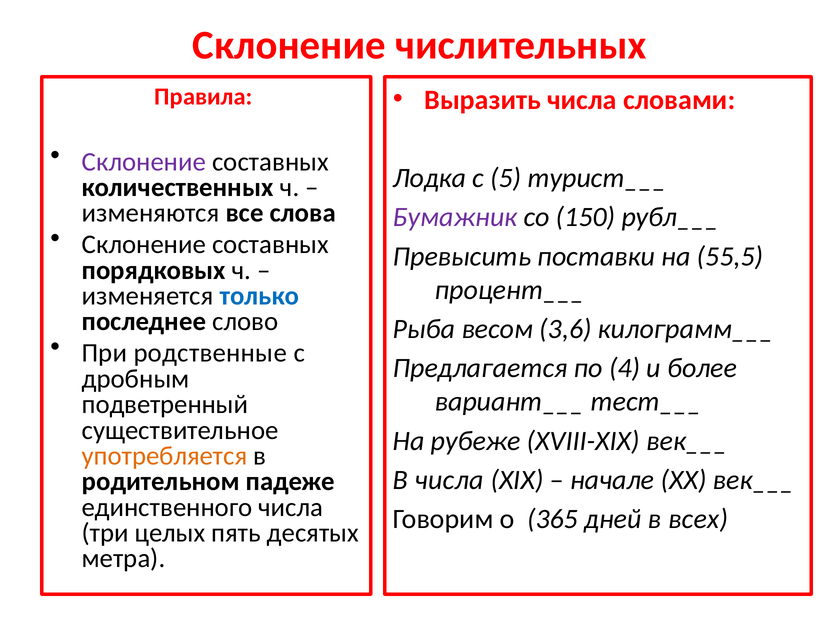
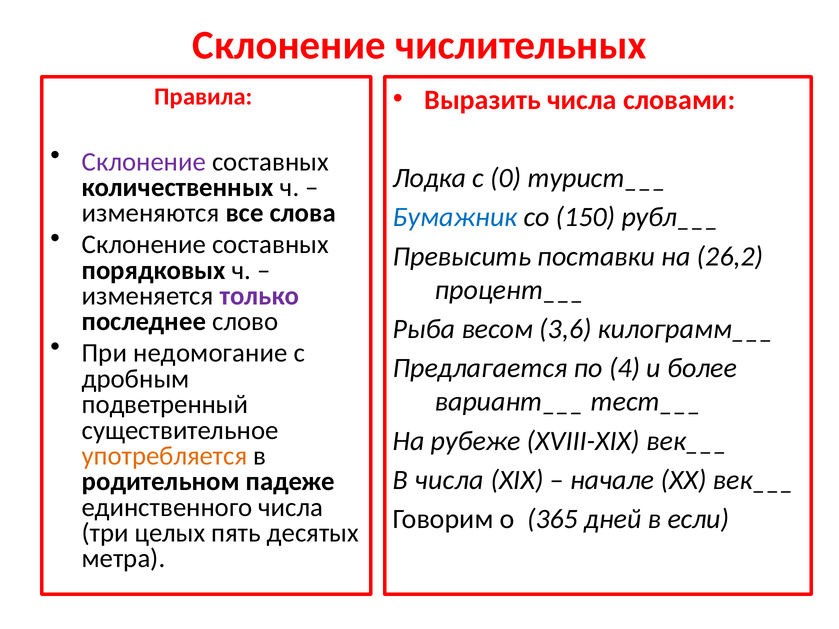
5: 5 -> 0
Бумажник colour: purple -> blue
55,5: 55,5 -> 26,2
только colour: blue -> purple
родственные: родственные -> недомогание
всех: всех -> если
